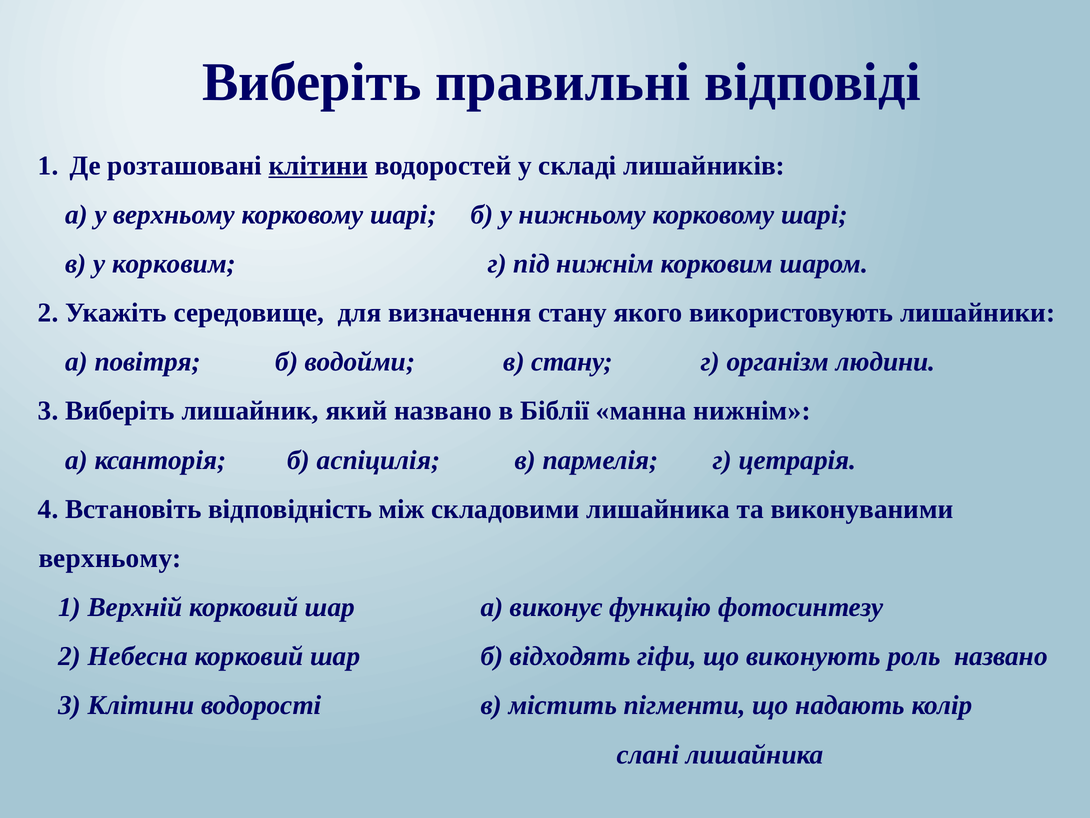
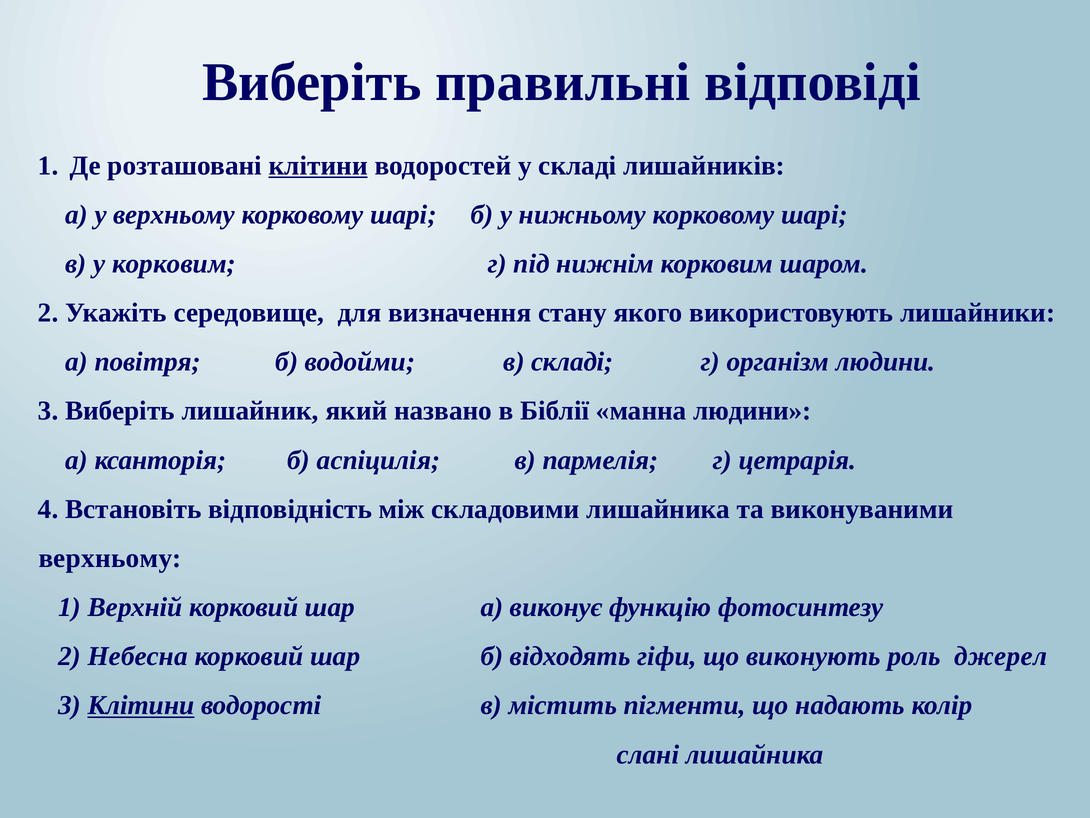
в стану: стану -> складі
манна нижнім: нижнім -> людини
роль названо: названо -> джерел
Клітини at (141, 705) underline: none -> present
